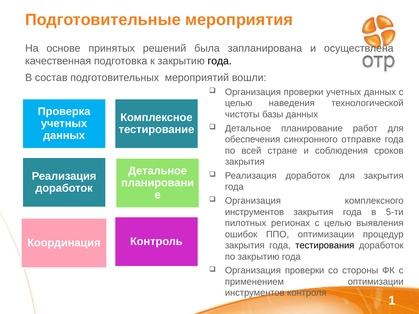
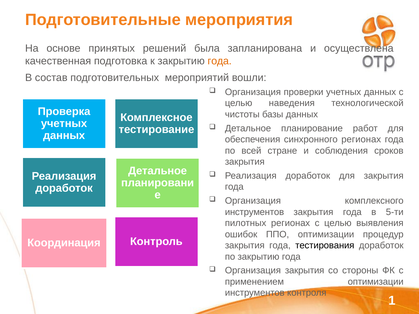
года at (220, 61) colour: black -> orange
синхронного отправке: отправке -> регионах
проверки at (305, 271): проверки -> закрытия
